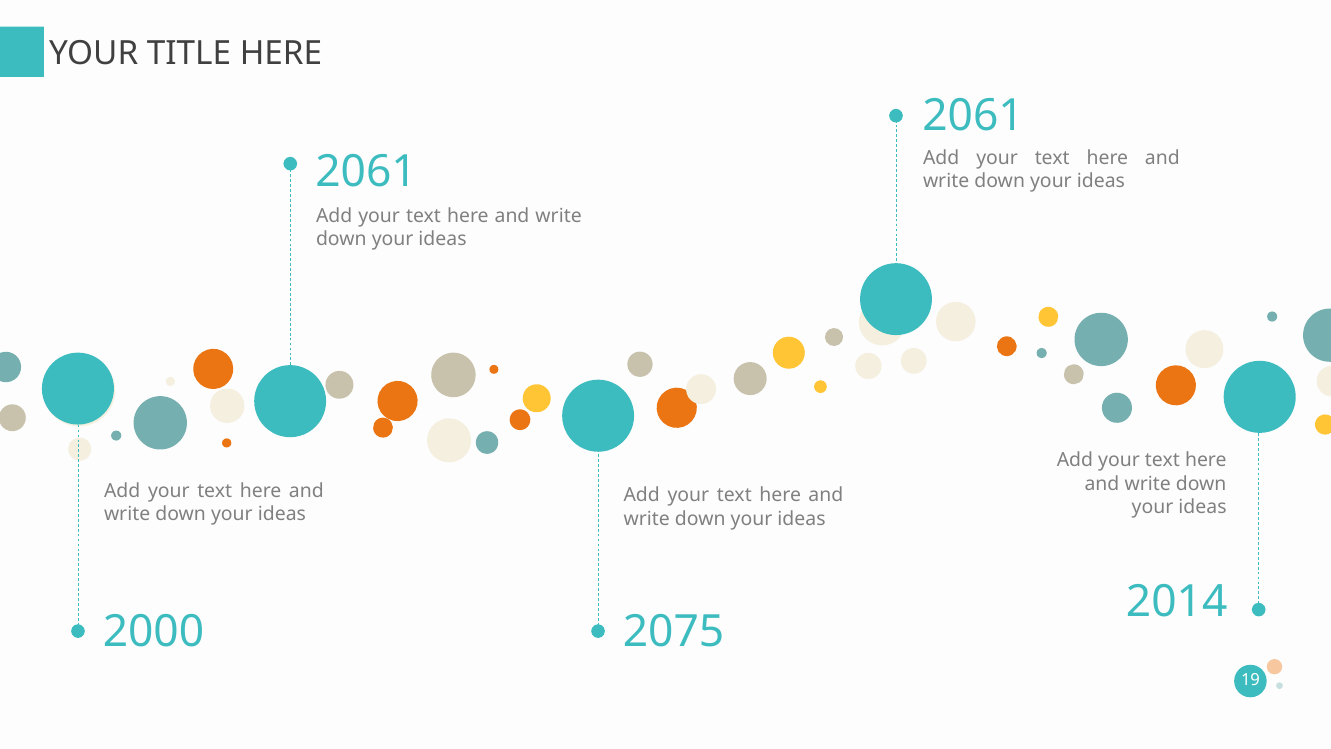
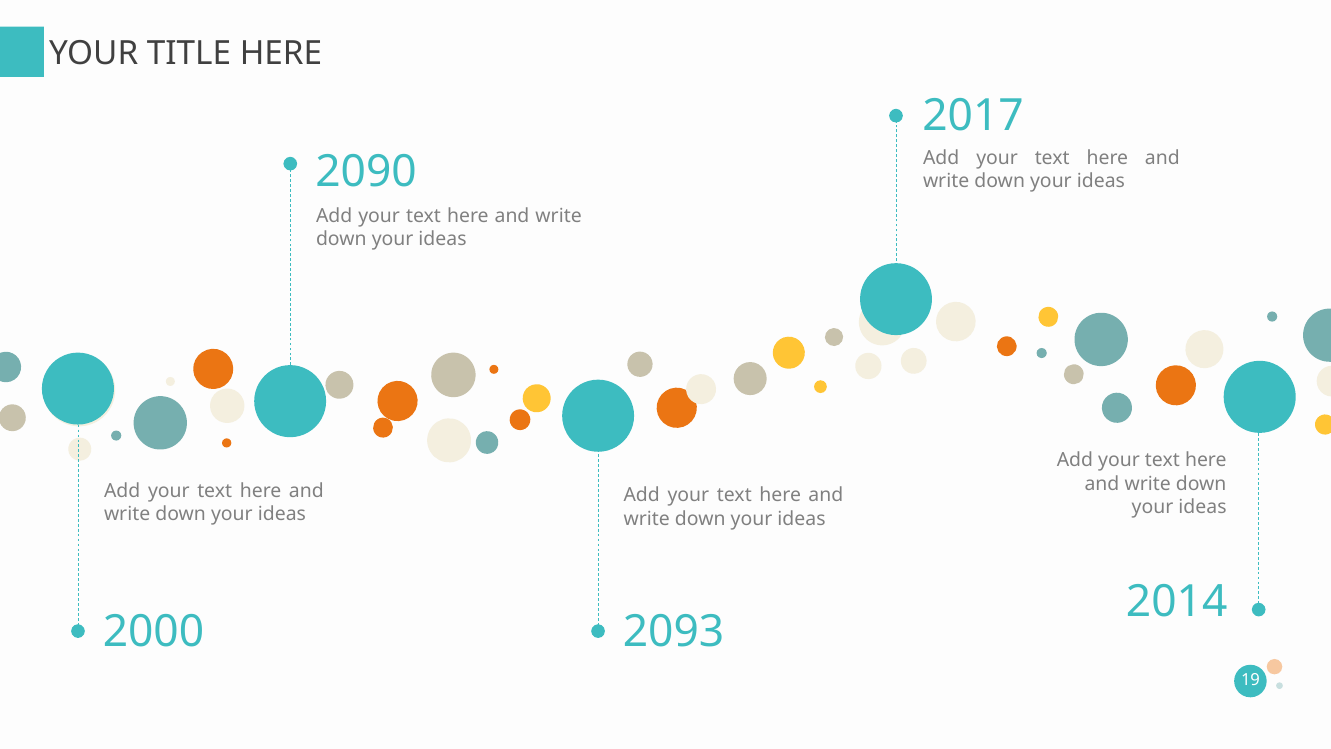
2061 at (973, 115): 2061 -> 2017
2061 at (366, 171): 2061 -> 2090
2075: 2075 -> 2093
